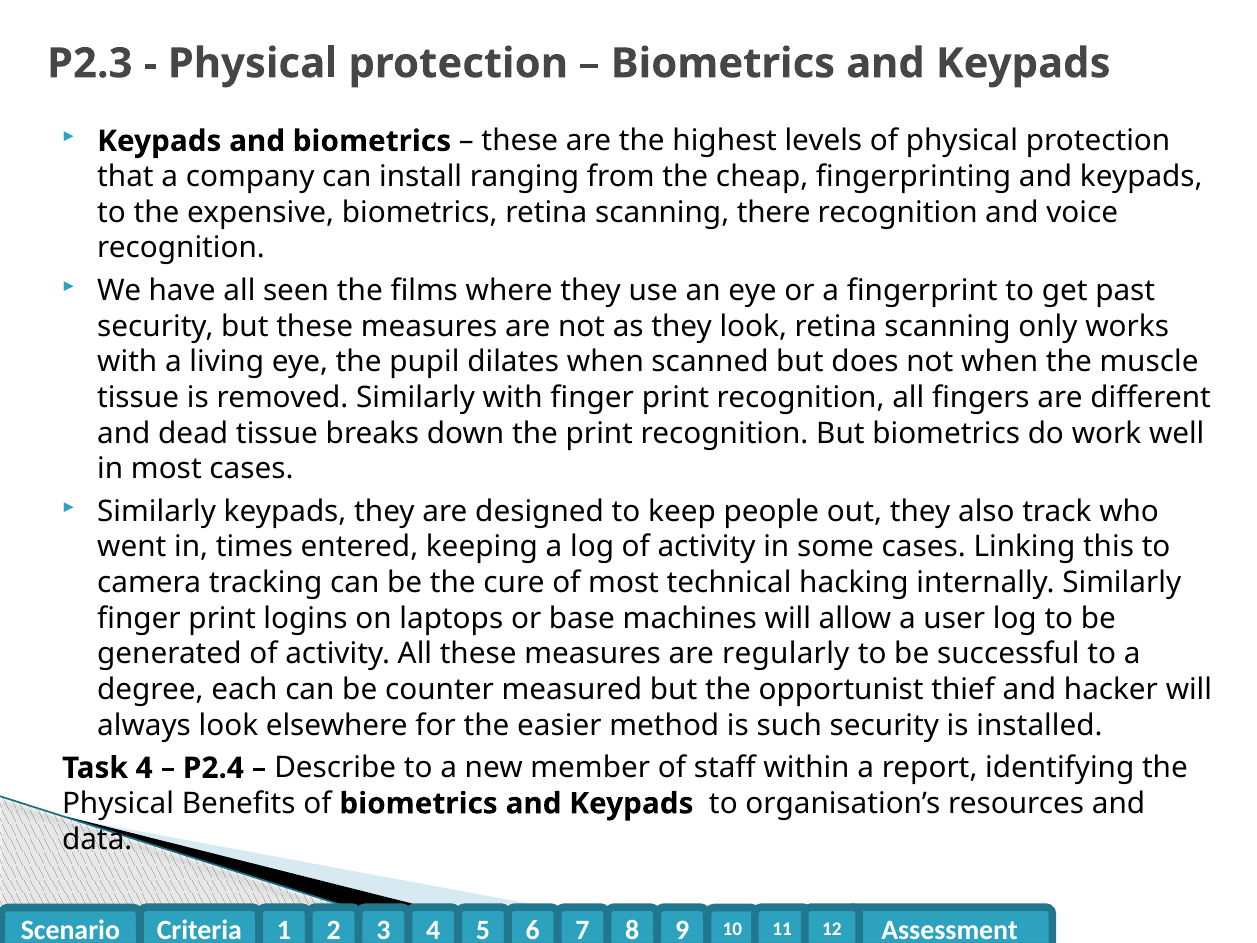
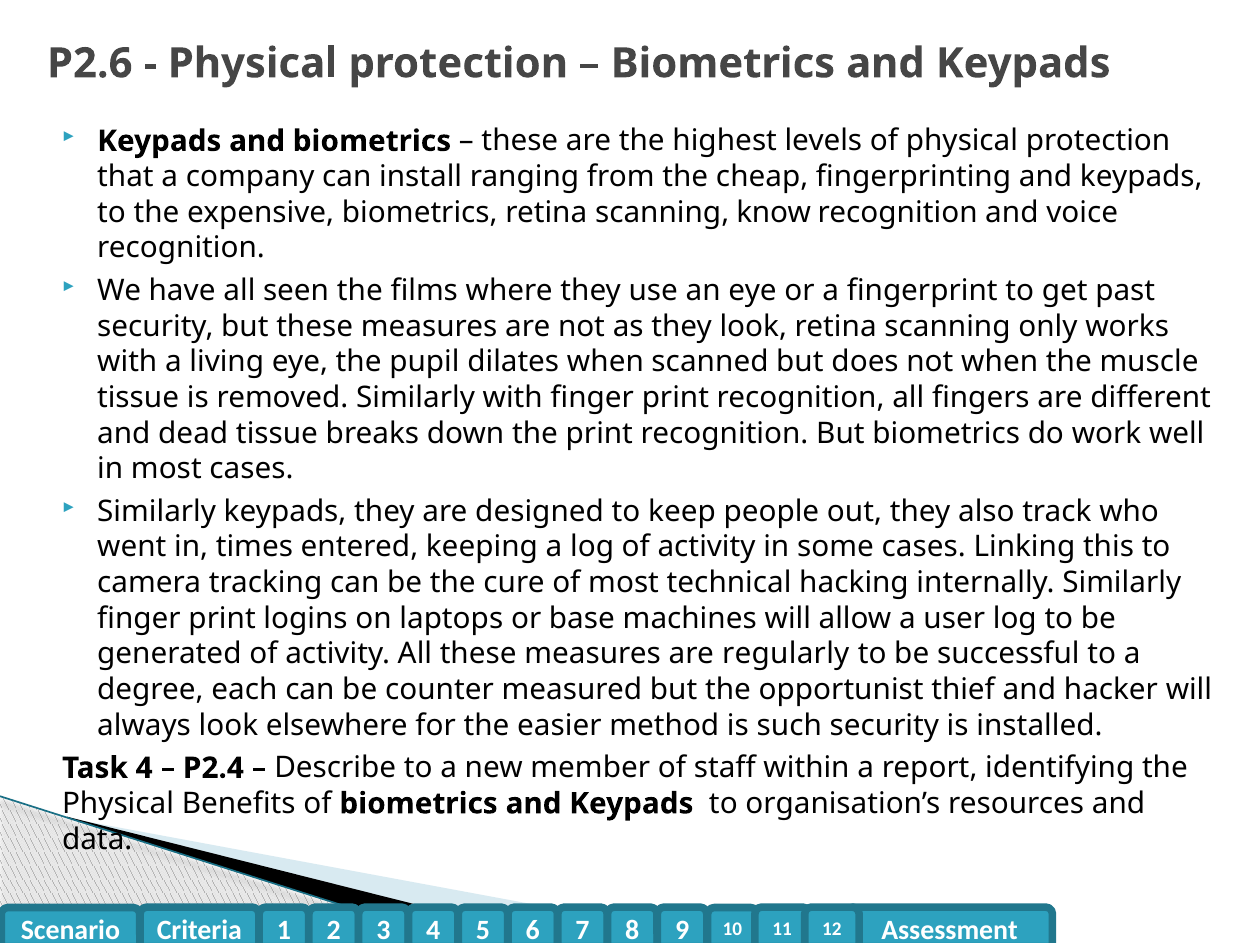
P2.3: P2.3 -> P2.6
there: there -> know
